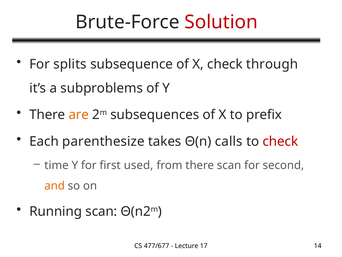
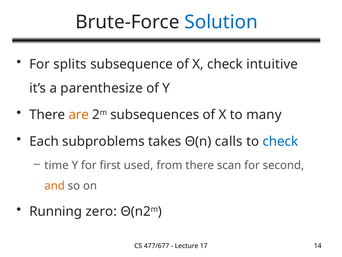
Solution colour: red -> blue
through: through -> intuitive
subproblems: subproblems -> parenthesize
prefix: prefix -> many
parenthesize: parenthesize -> subproblems
check at (280, 141) colour: red -> blue
Running scan: scan -> zero
